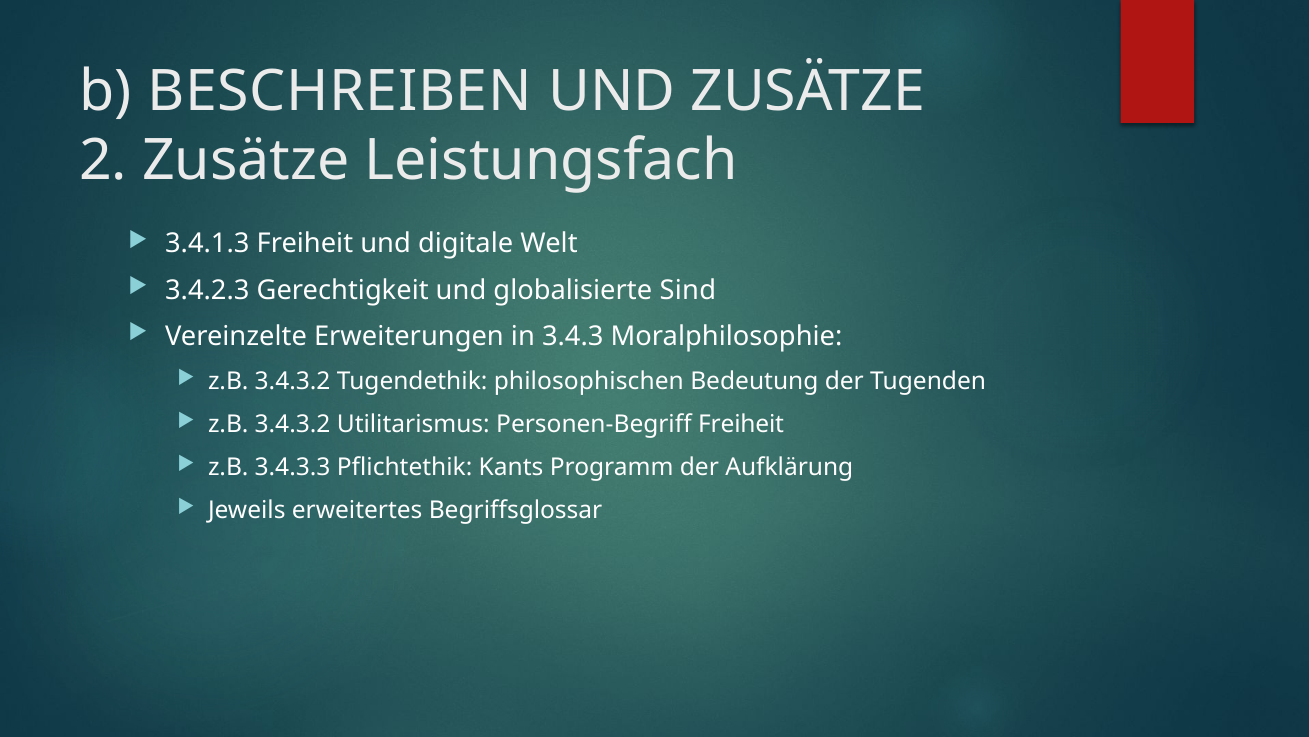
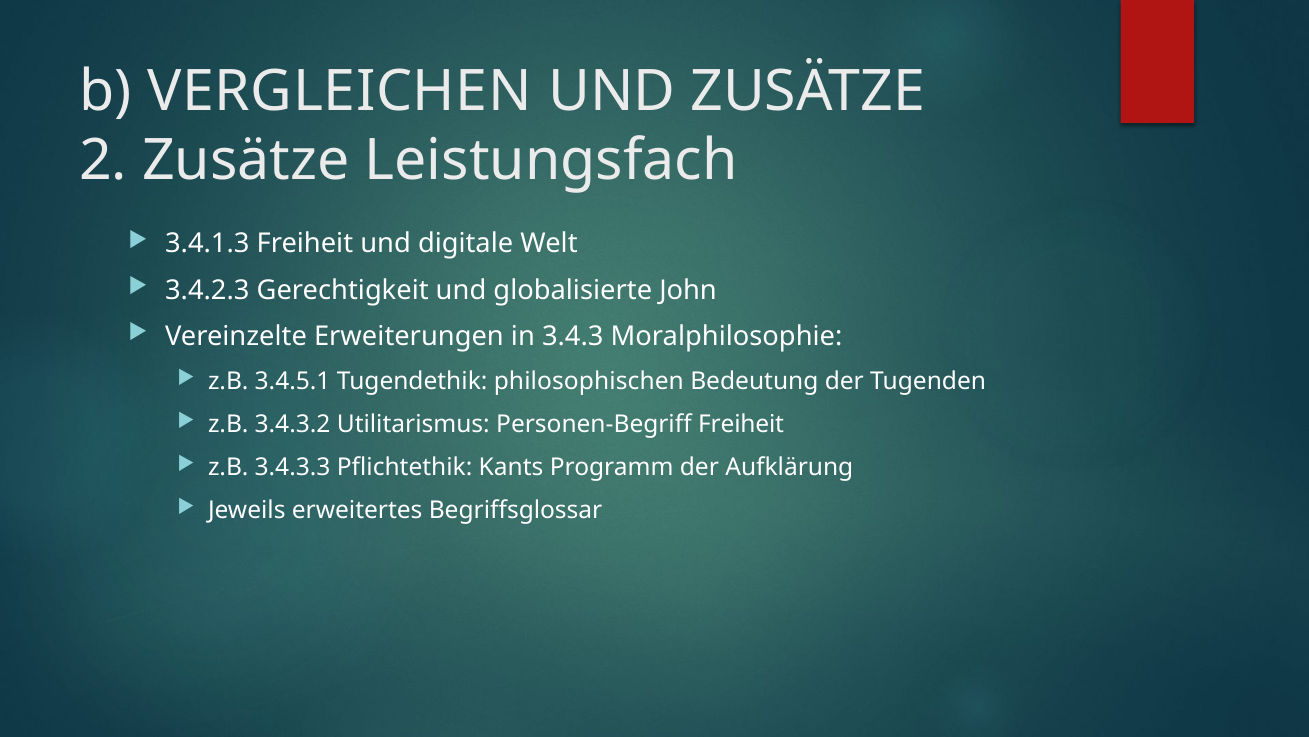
BESCHREIBEN: BESCHREIBEN -> VERGLEICHEN
Sind: Sind -> John
3.4.3.2 at (293, 381): 3.4.3.2 -> 3.4.5.1
